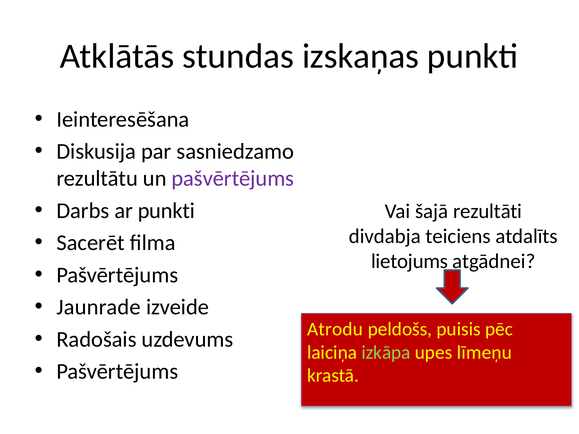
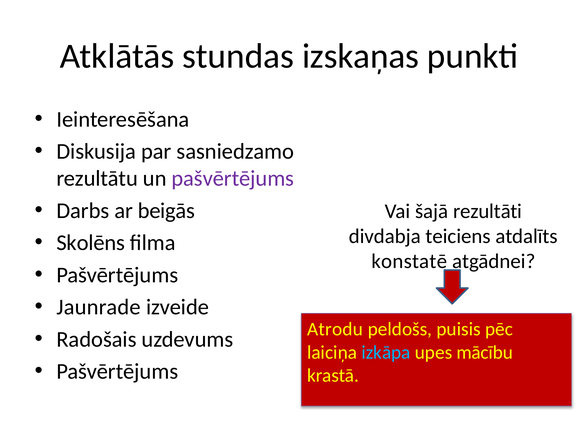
ar punkti: punkti -> beigās
Sacerēt: Sacerēt -> Skolēns
lietojums: lietojums -> konstatē
izkāpa colour: light green -> light blue
līmeņu: līmeņu -> mācību
